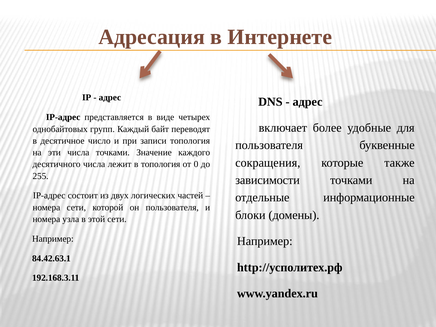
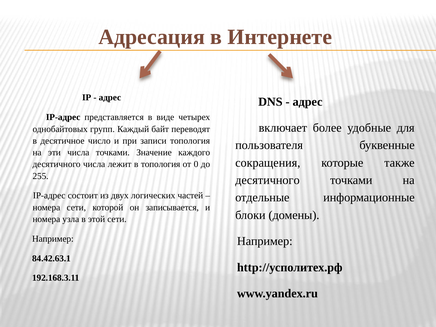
зависимости at (268, 180): зависимости -> десятичного
он пользователя: пользователя -> записывается
